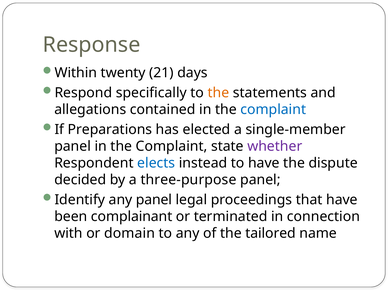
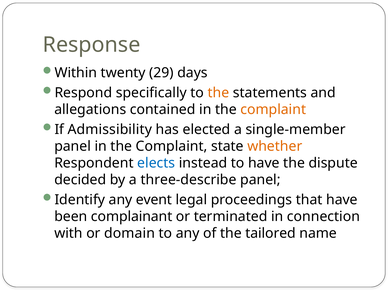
21: 21 -> 29
complaint at (273, 109) colour: blue -> orange
Preparations: Preparations -> Admissibility
whether colour: purple -> orange
three-purpose: three-purpose -> three-describe
any panel: panel -> event
